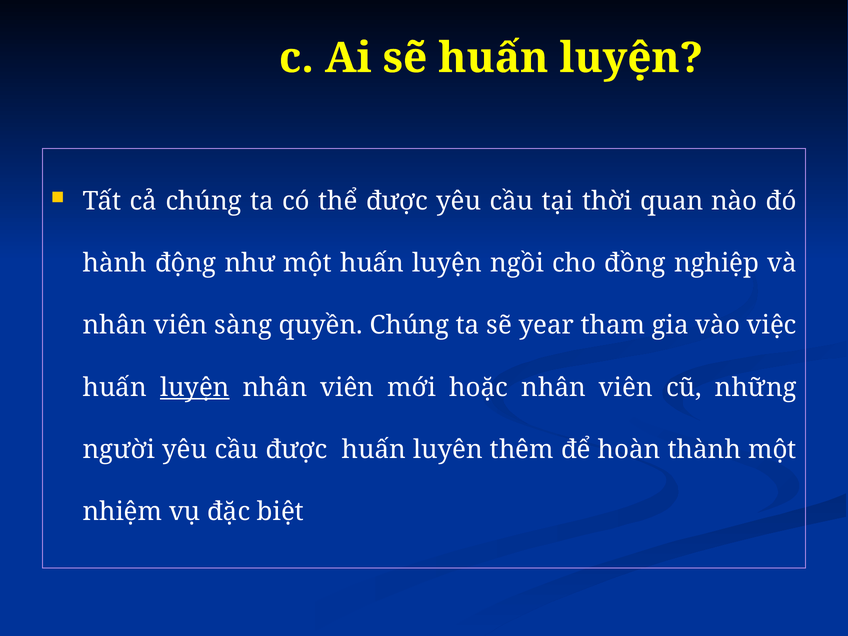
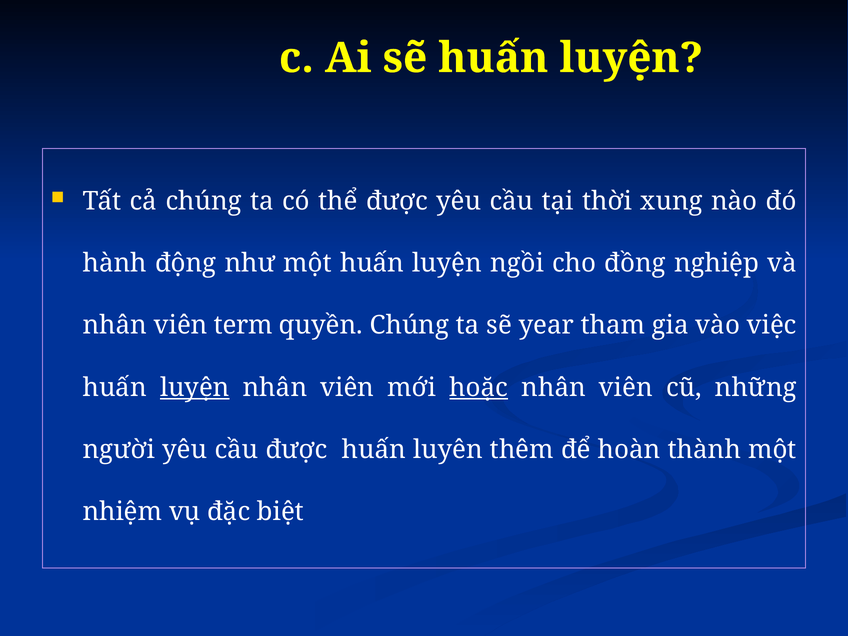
quan: quan -> xung
sàng: sàng -> term
hoặc underline: none -> present
